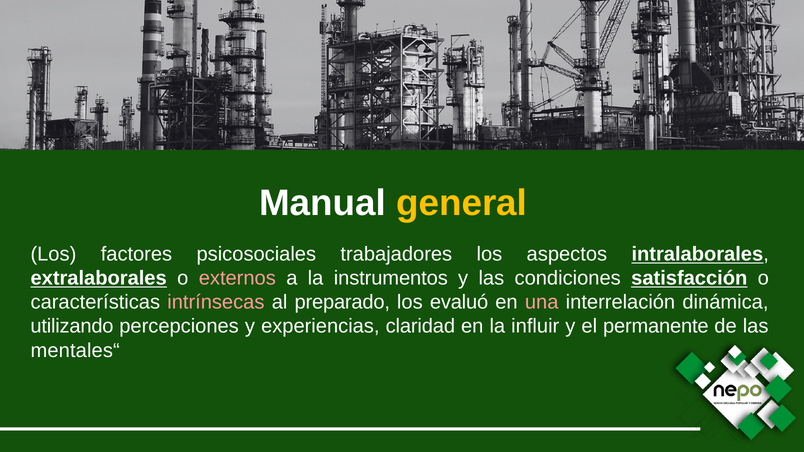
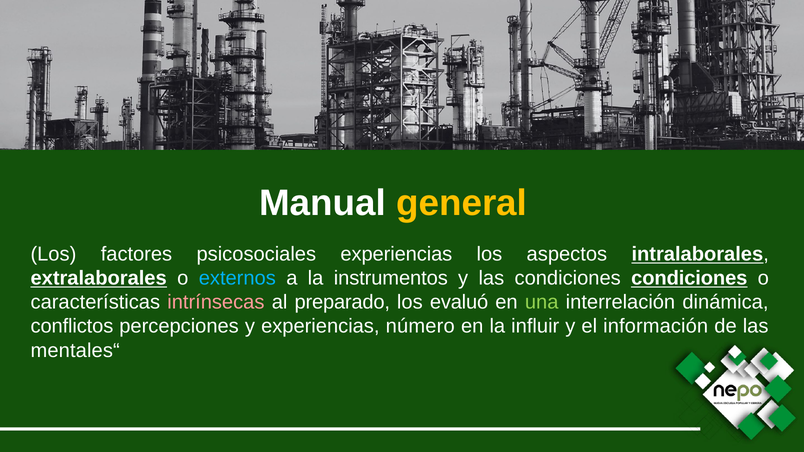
psicosociales trabajadores: trabajadores -> experiencias
externos colour: pink -> light blue
condiciones satisfacción: satisfacción -> condiciones
una colour: pink -> light green
utilizando: utilizando -> conflictos
claridad: claridad -> número
permanente: permanente -> información
